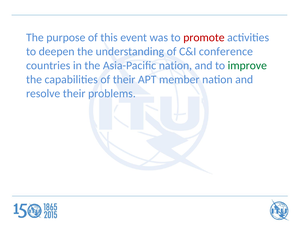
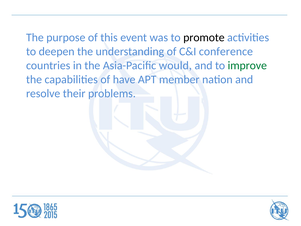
promote colour: red -> black
Asia-Pacific nation: nation -> would
of their: their -> have
